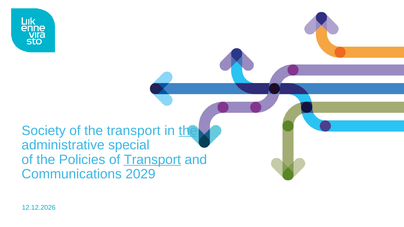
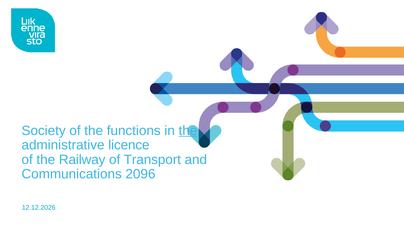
the transport: transport -> functions
special: special -> licence
Policies: Policies -> Railway
Transport at (152, 160) underline: present -> none
2029: 2029 -> 2096
